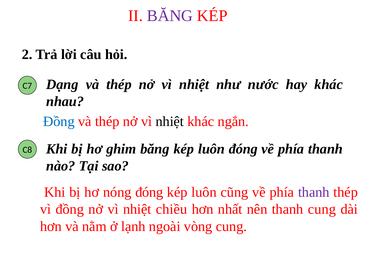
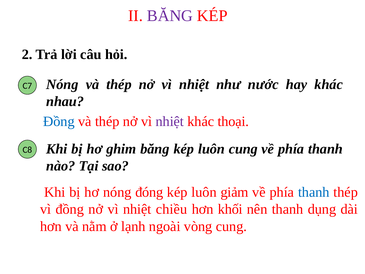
Dạng at (62, 84): Dạng -> Nóng
nhiệt at (170, 121) colour: black -> purple
ngắn: ngắn -> thoại
luôn đóng: đóng -> cung
cũng: cũng -> giảm
thanh at (314, 192) colour: purple -> blue
nhất: nhất -> khối
thanh cung: cung -> dụng
